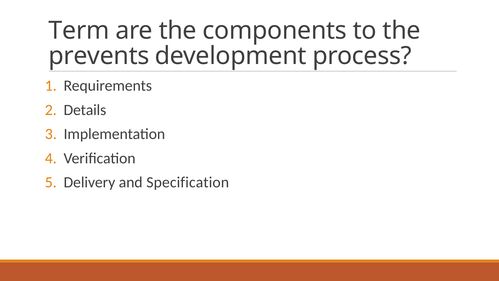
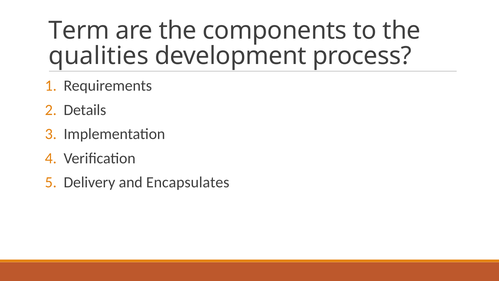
prevents: prevents -> qualities
Specification: Specification -> Encapsulates
